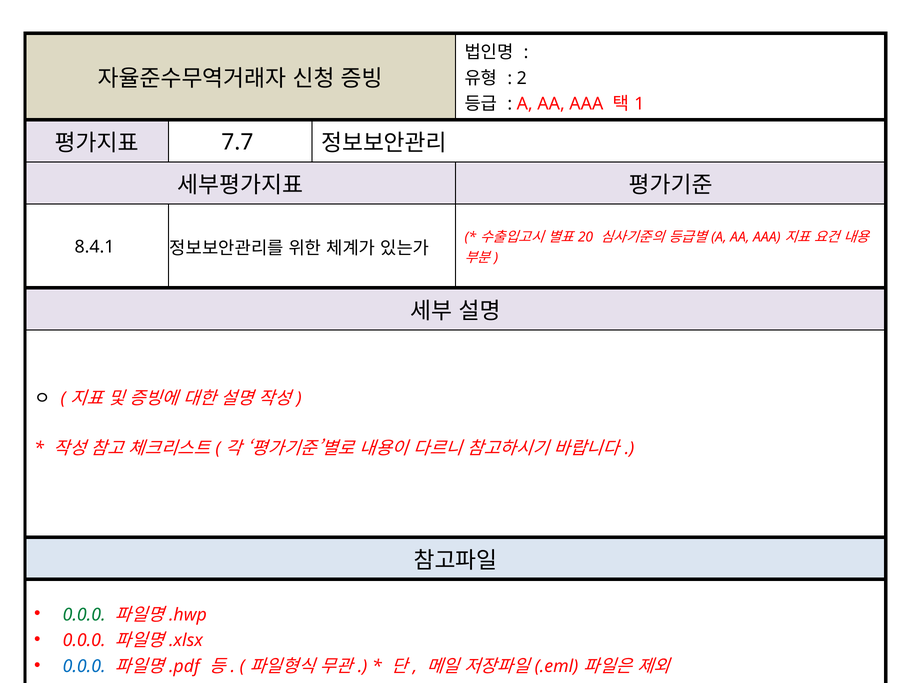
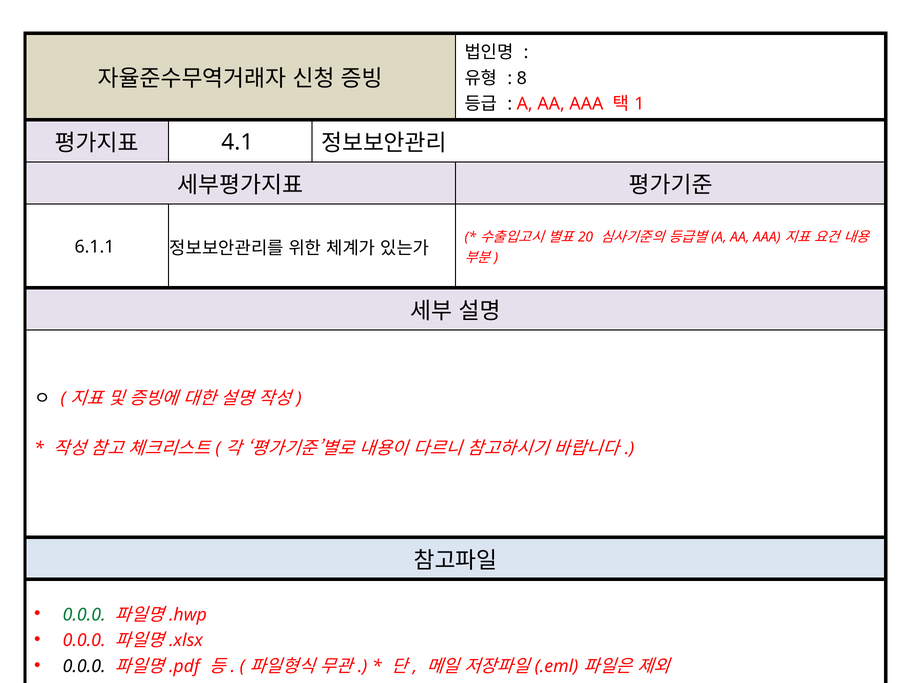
2: 2 -> 8
7.7: 7.7 -> 4.1
8.4.1: 8.4.1 -> 6.1.1
0.0.0 at (84, 667) colour: blue -> black
